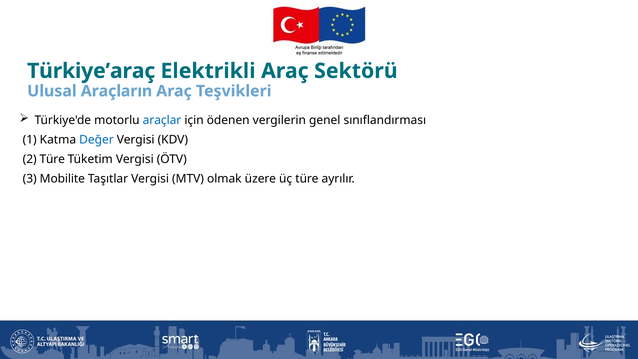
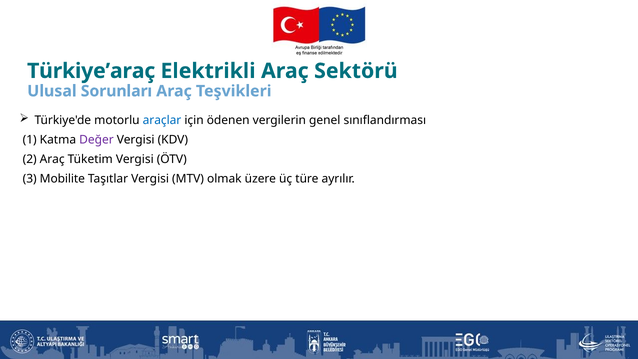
Araçların: Araçların -> Sorunları
Değer colour: blue -> purple
2 Türe: Türe -> Araç
